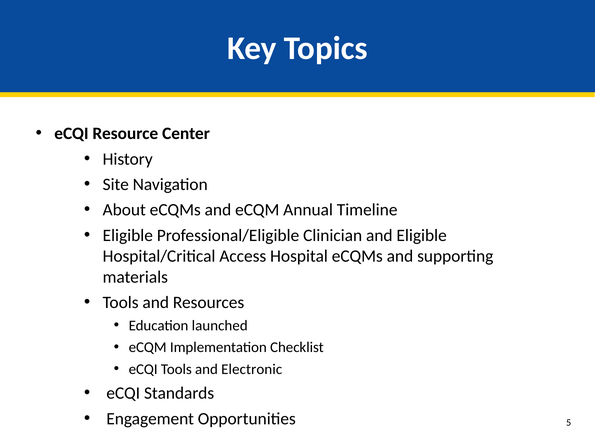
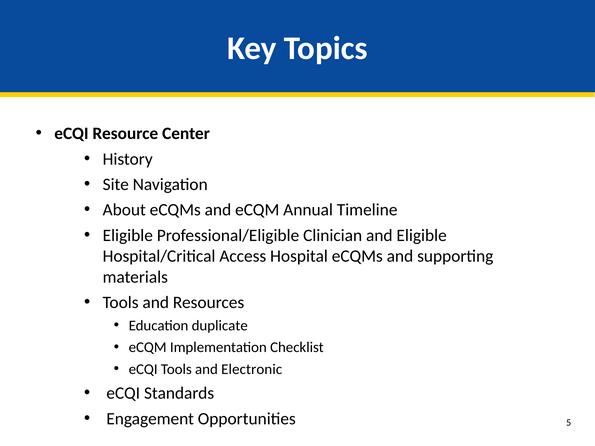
launched: launched -> duplicate
